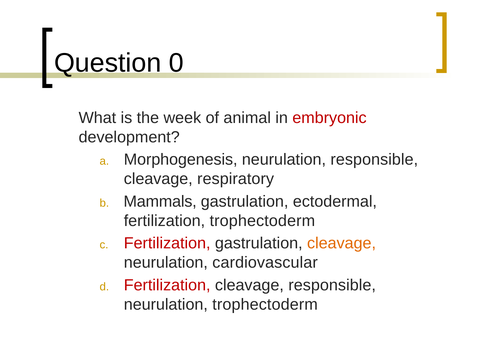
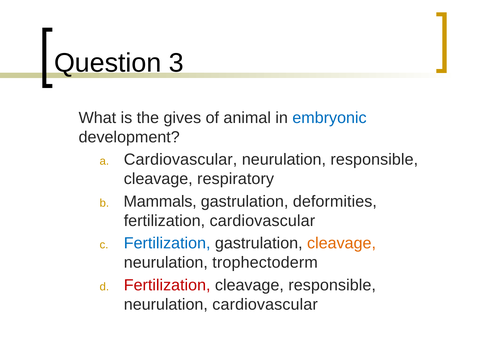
0: 0 -> 3
week: week -> gives
embryonic colour: red -> blue
Morphogenesis at (181, 160): Morphogenesis -> Cardiovascular
ectodermal: ectodermal -> deformities
fertilization trophectoderm: trophectoderm -> cardiovascular
Fertilization at (167, 243) colour: red -> blue
cardiovascular: cardiovascular -> trophectoderm
neurulation trophectoderm: trophectoderm -> cardiovascular
